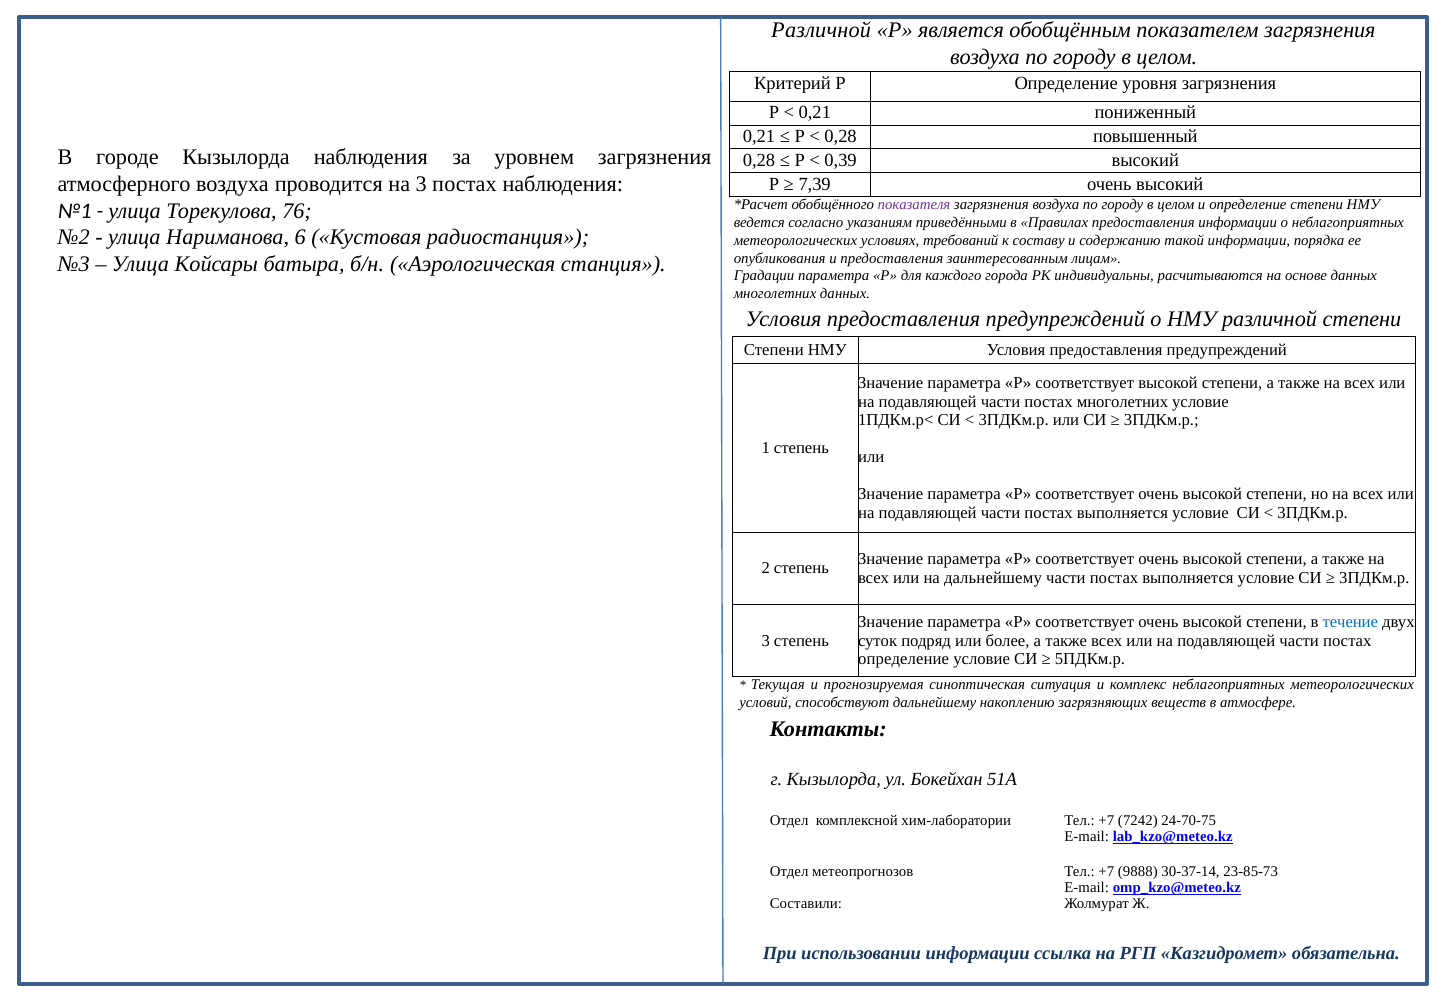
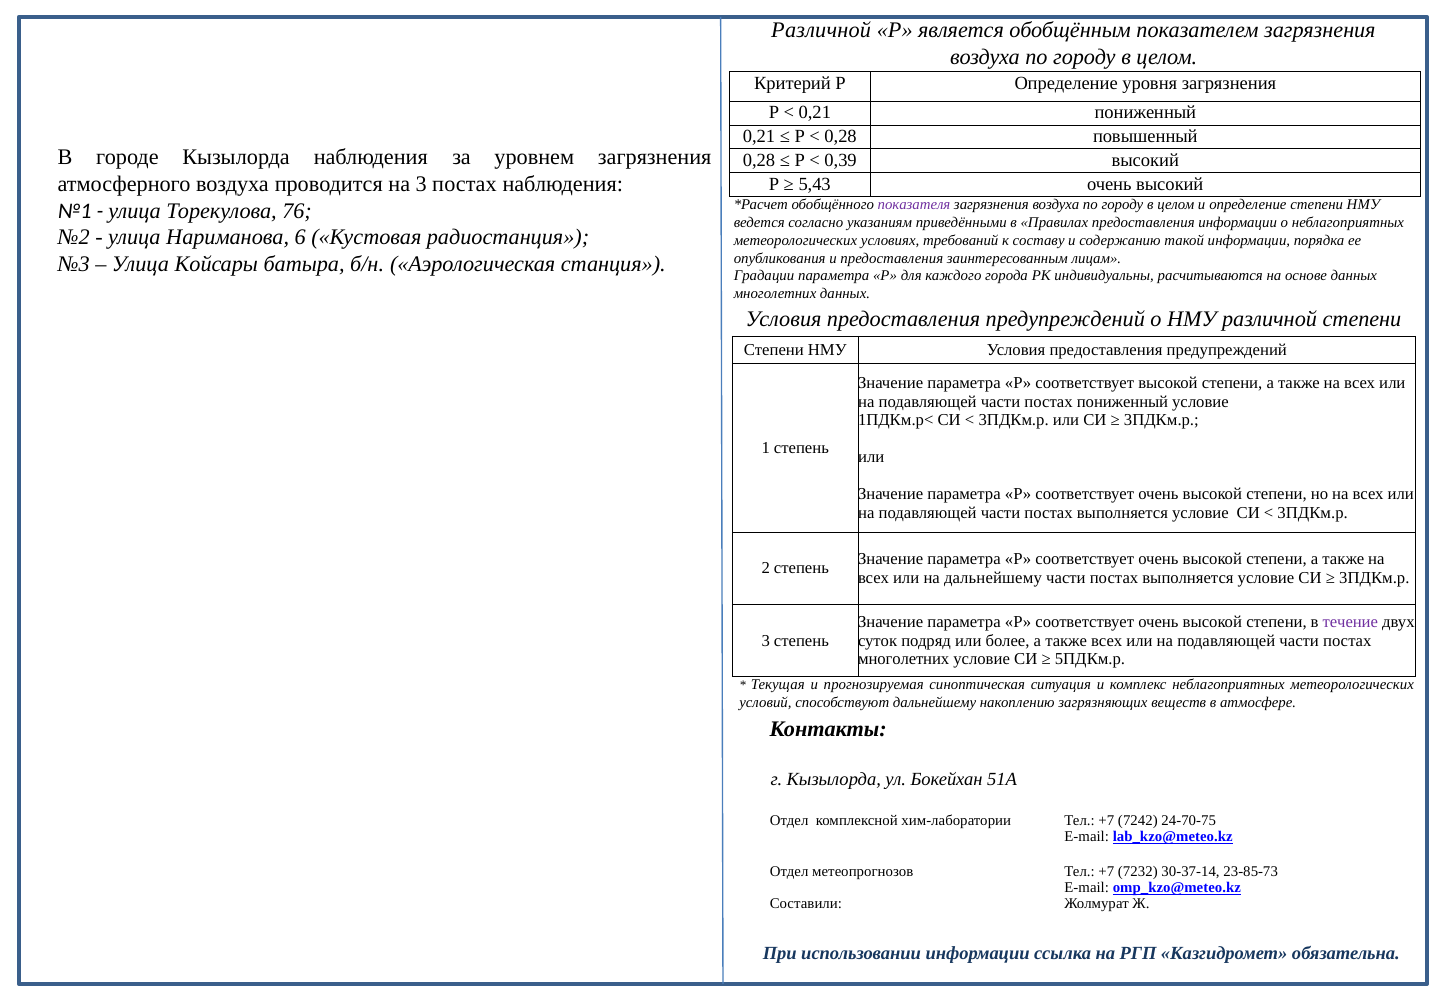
7,39: 7,39 -> 5,43
постах многолетних: многолетних -> пониженный
течение colour: blue -> purple
определение at (904, 659): определение -> многолетних
9888: 9888 -> 7232
